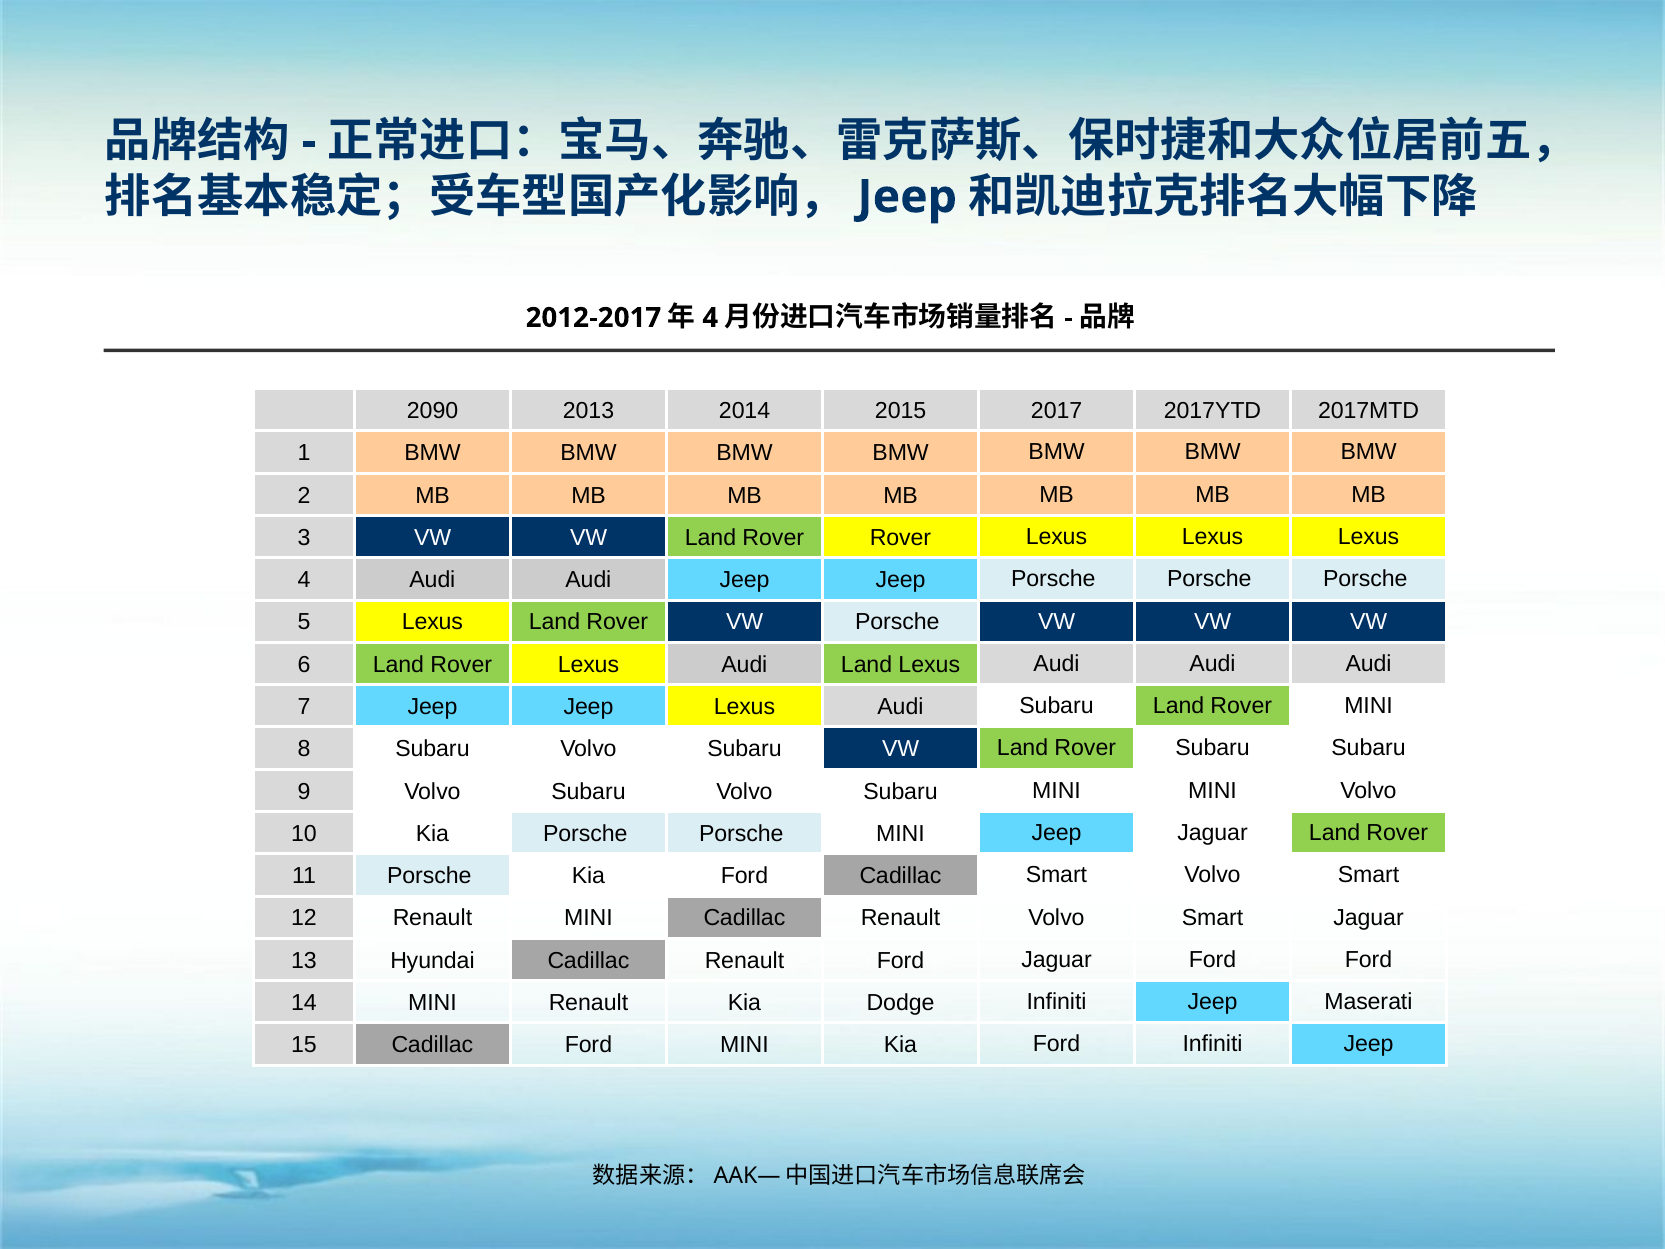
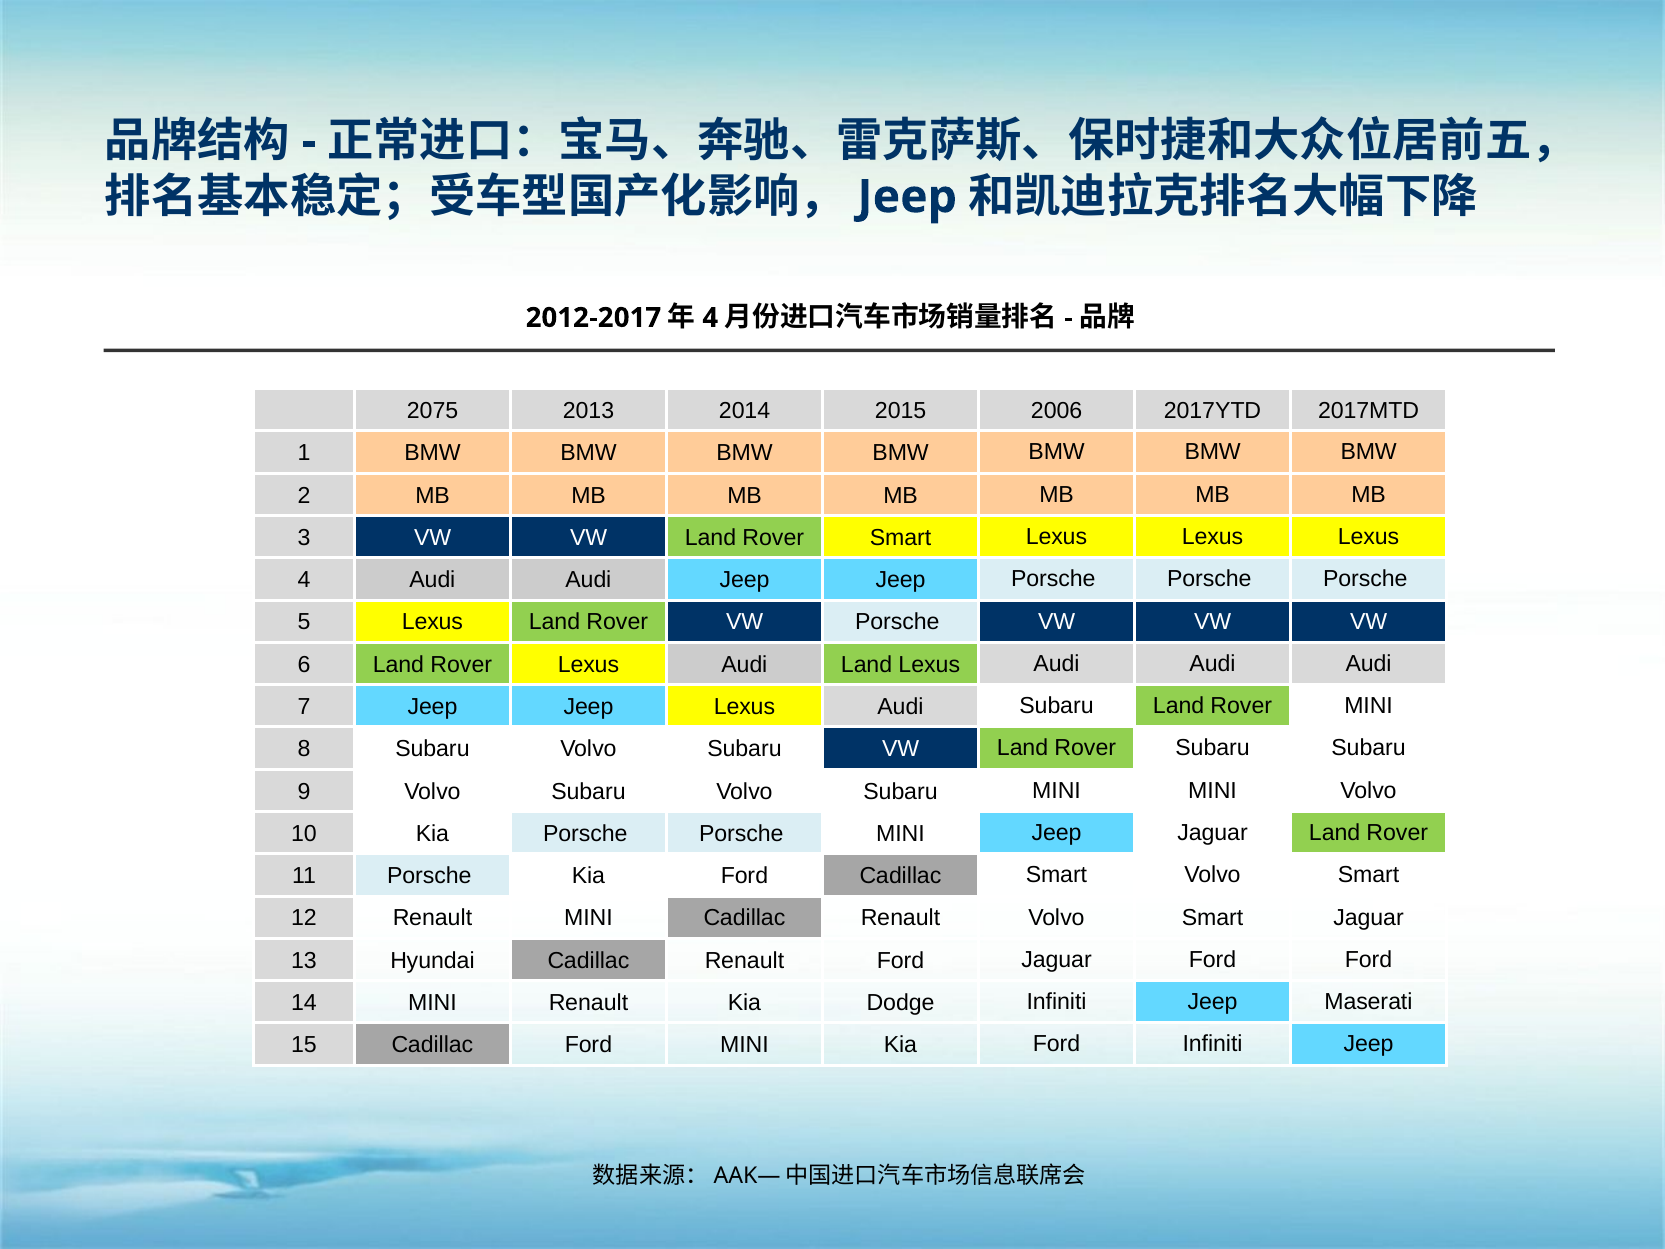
2090: 2090 -> 2075
2017: 2017 -> 2006
Rover Rover: Rover -> Smart
